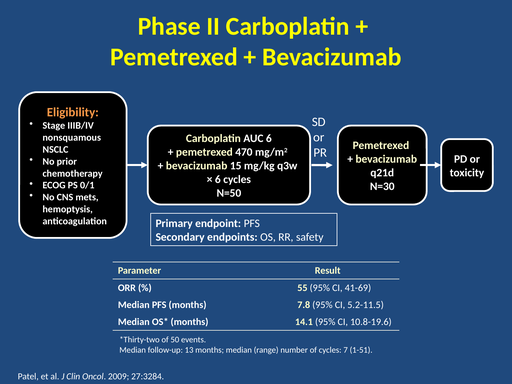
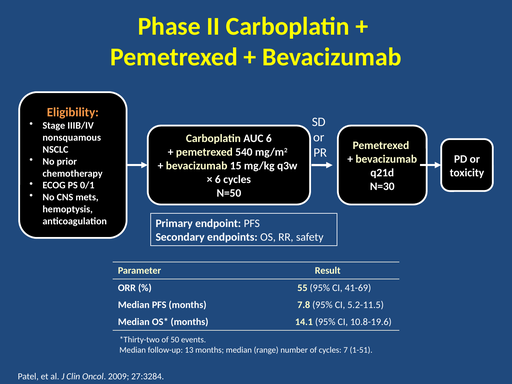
470: 470 -> 540
